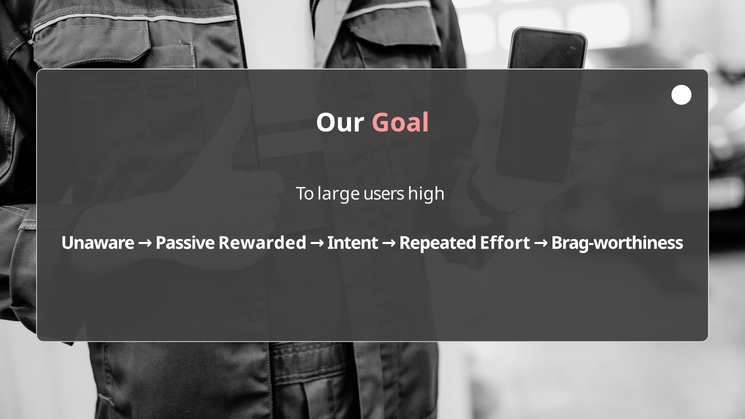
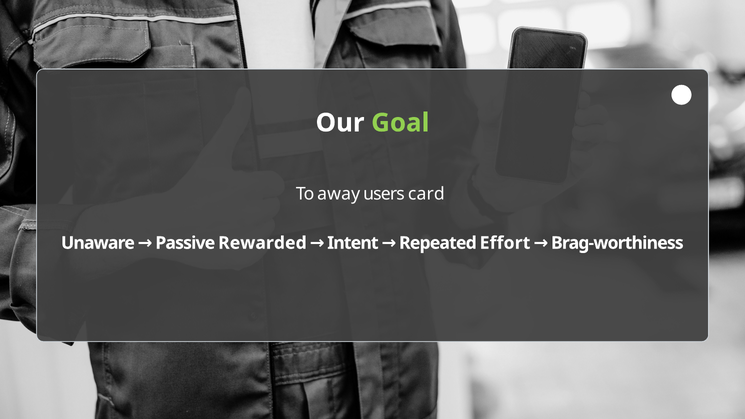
Goal colour: pink -> light green
large: large -> away
high: high -> card
